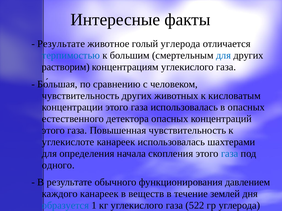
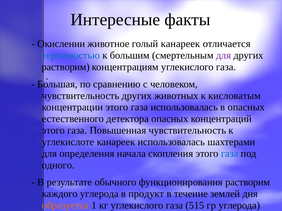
Результате at (61, 44): Результате -> Окислении
голый углерода: углерода -> канареек
для at (223, 56) colour: blue -> purple
функционирования давлением: давлением -> растворим
каждого канареек: канареек -> углерода
веществ: веществ -> продукт
образуется colour: blue -> orange
522: 522 -> 515
